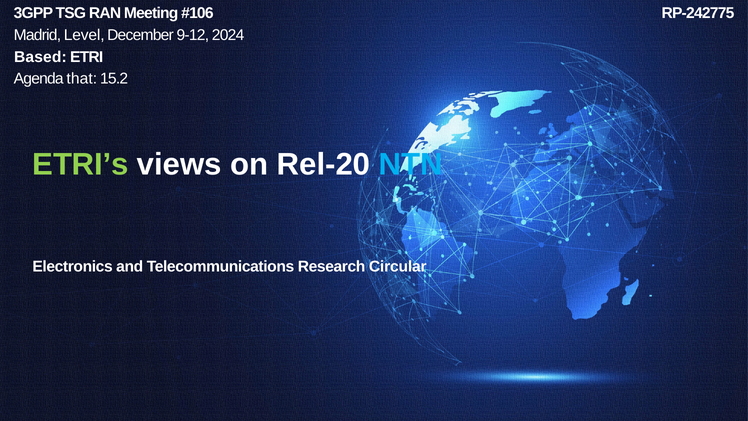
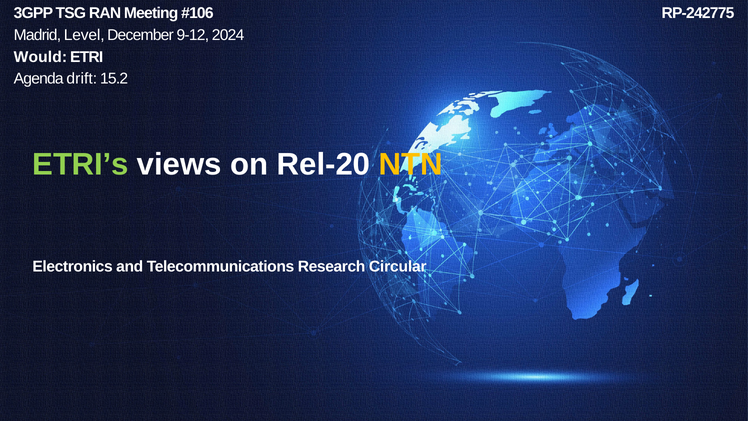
Based: Based -> Would
that: that -> drift
NTN colour: light blue -> yellow
